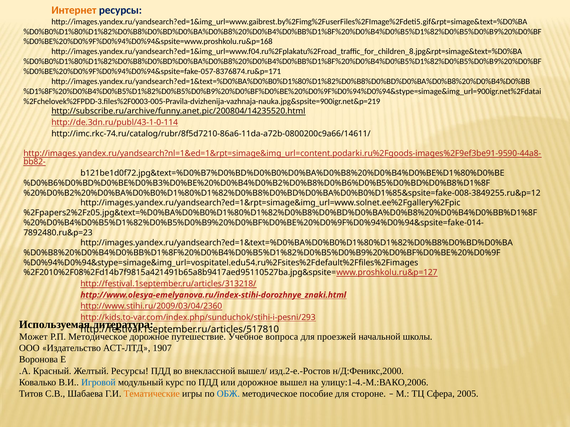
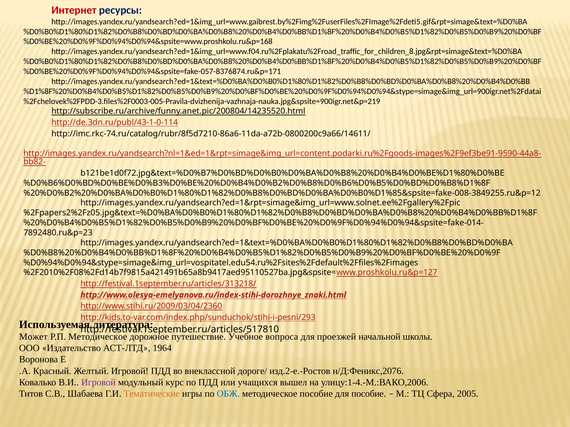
Интернет colour: orange -> red
1907: 1907 -> 1964
Желтый Ресурсы: Ресурсы -> Игровой
вышел/: вышел/ -> дороге/
н/Д:Феникс,2000: н/Д:Феникс,2000 -> н/Д:Феникс,2076
Игровой at (98, 383) colour: blue -> purple
или дорожное: дорожное -> учащихся
для стороне: стороне -> пособие
